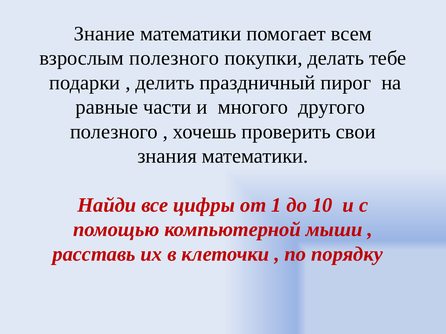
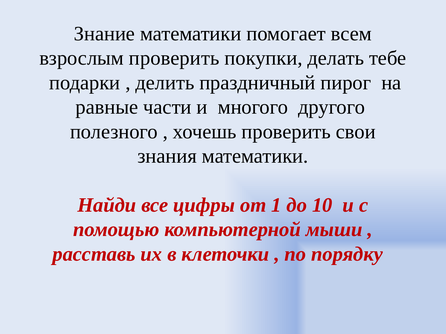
взрослым полезного: полезного -> проверить
